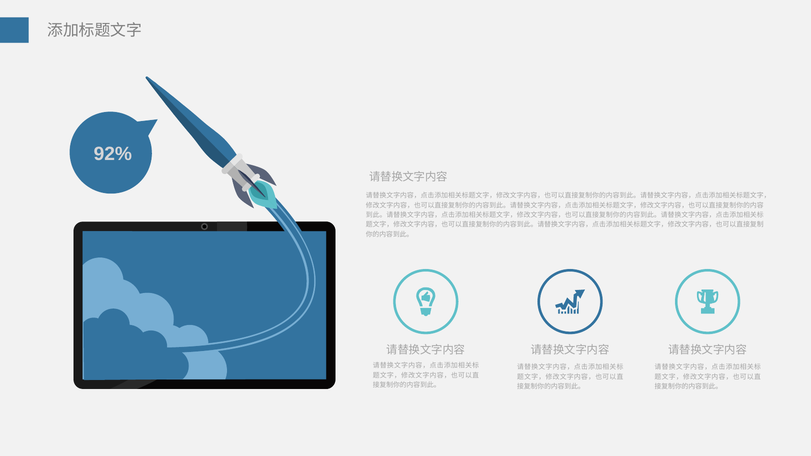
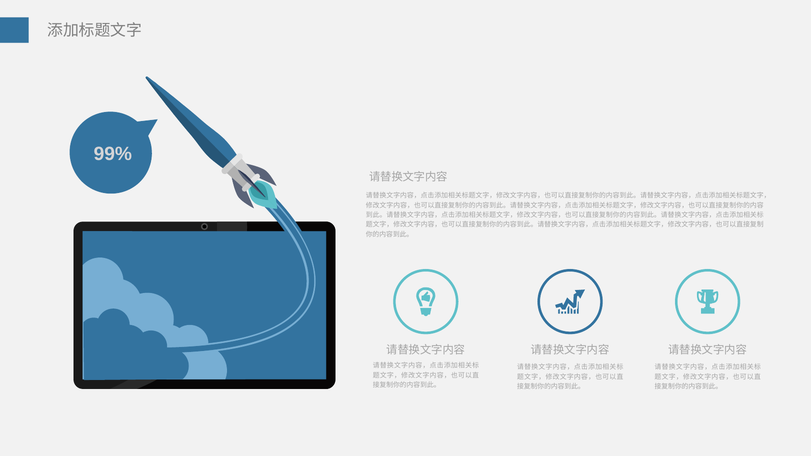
92%: 92% -> 99%
